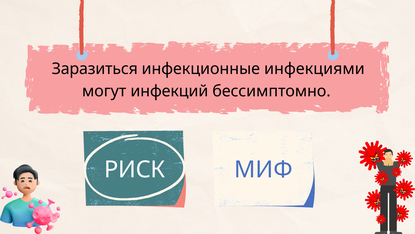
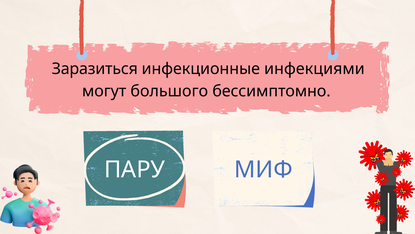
инфекций: инфекций -> большого
РИСК: РИСК -> ПАРУ
